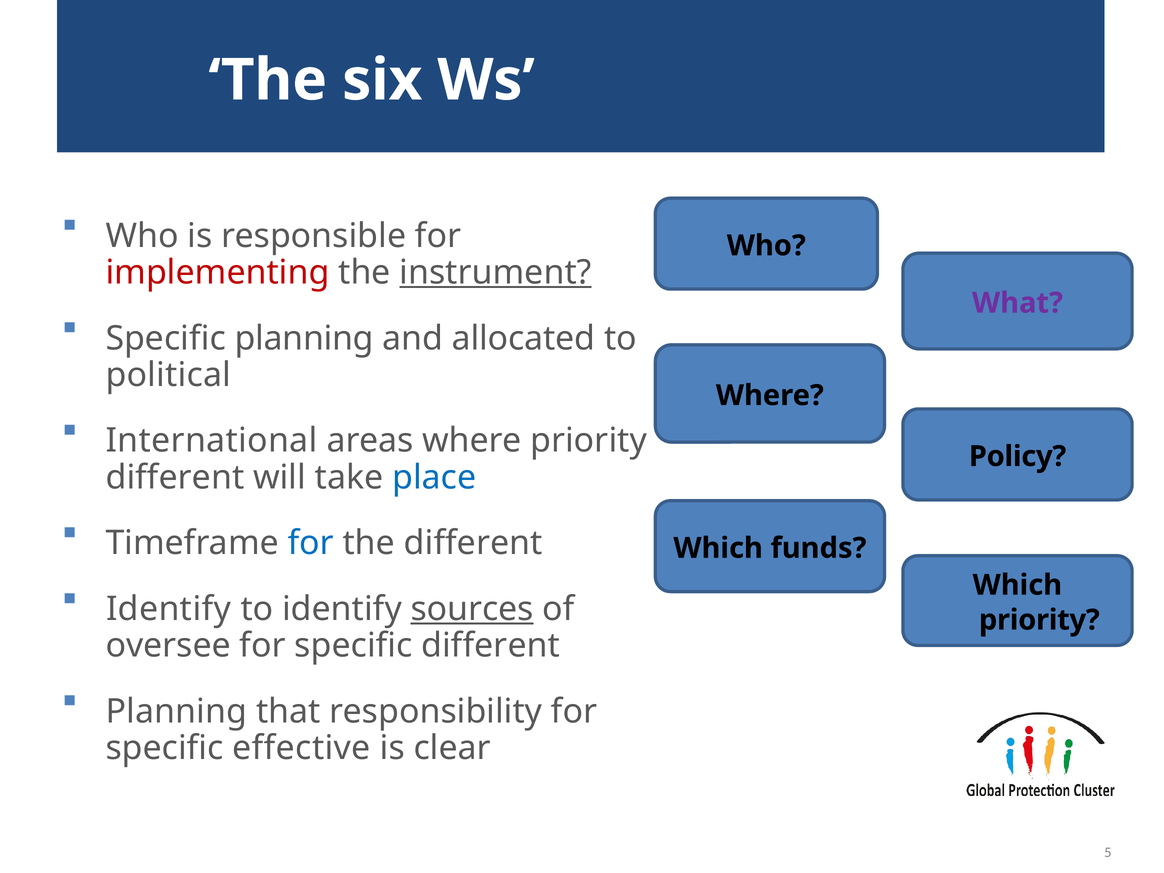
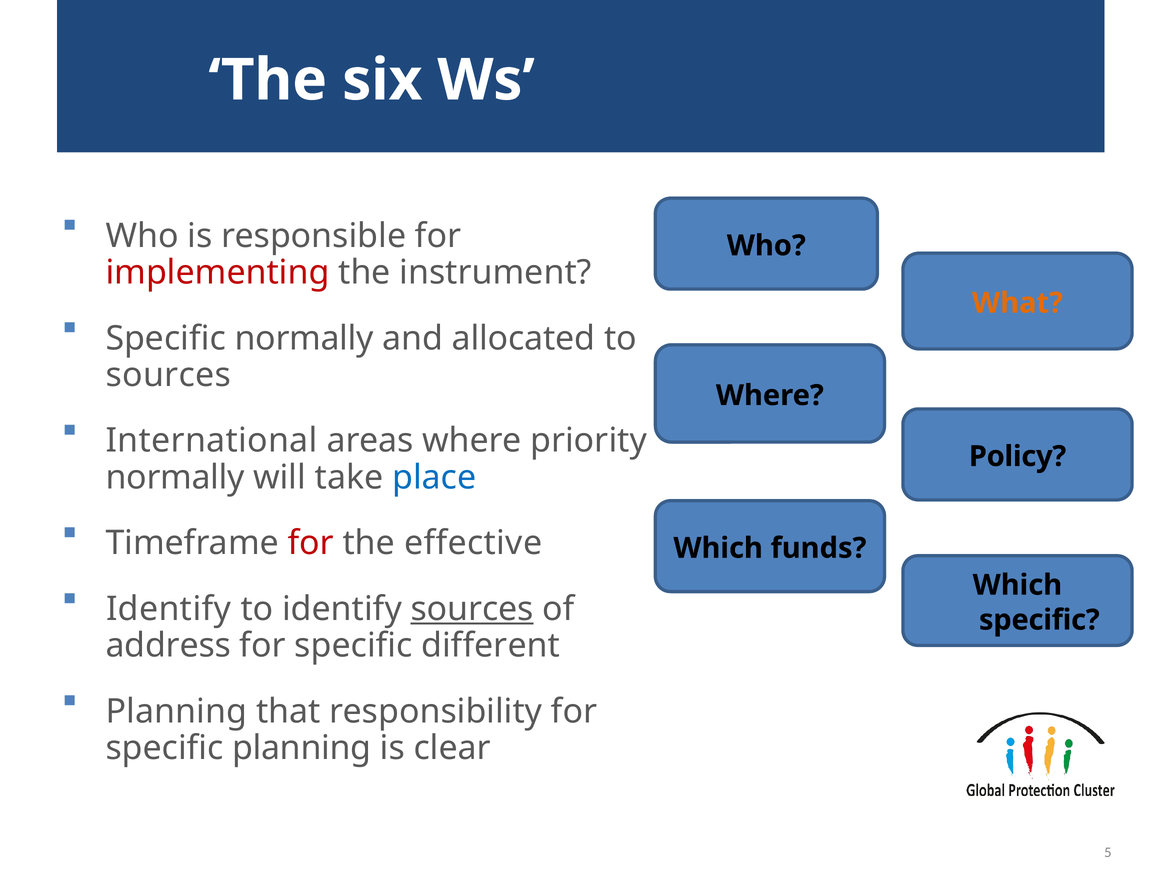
instrument underline: present -> none
What colour: purple -> orange
Specific planning: planning -> normally
political at (168, 375): political -> sources
different at (175, 477): different -> normally
for at (311, 543) colour: blue -> red
the different: different -> effective
priority at (1039, 620): priority -> specific
oversee: oversee -> address
specific effective: effective -> planning
